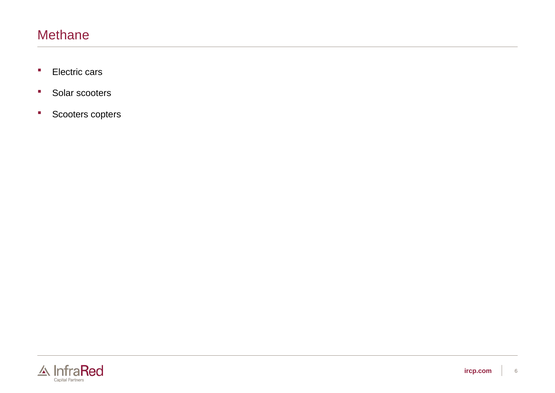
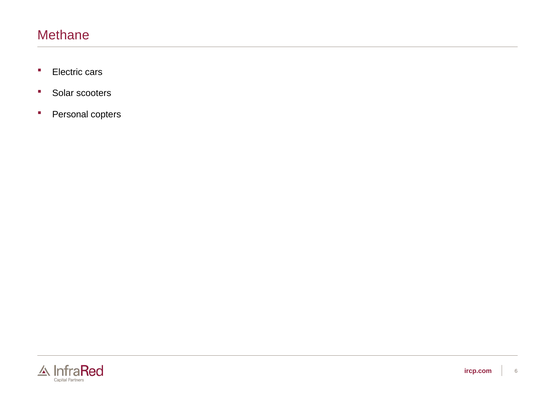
Scooters at (70, 114): Scooters -> Personal
